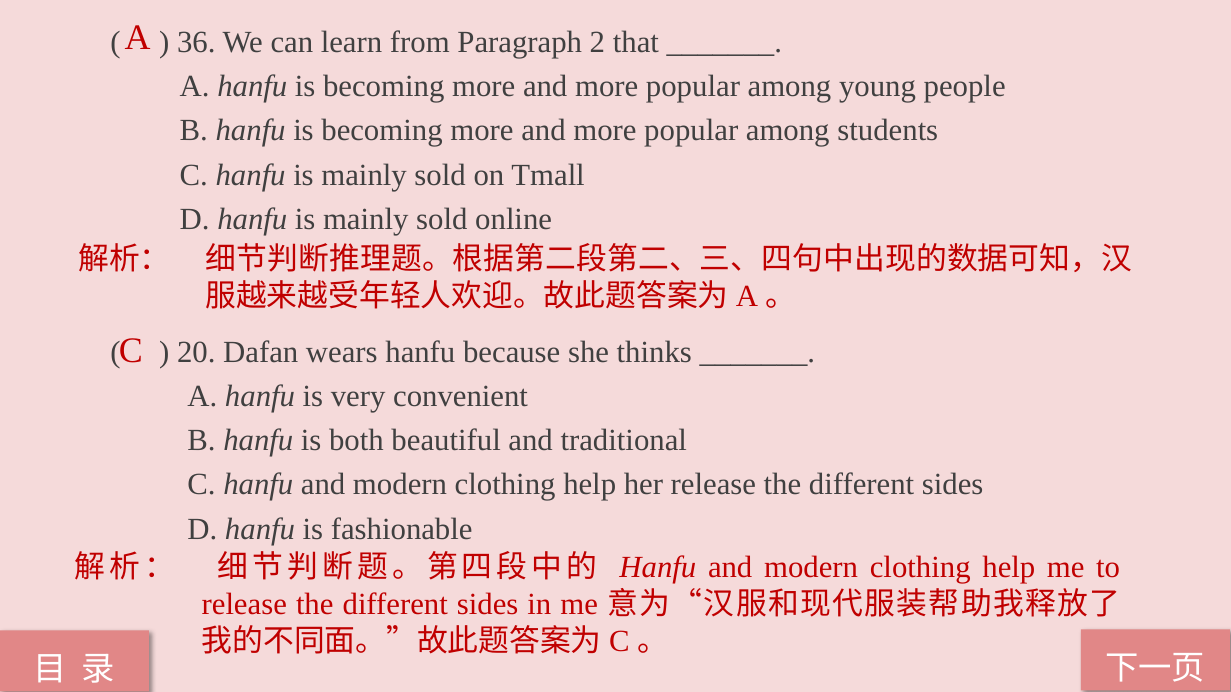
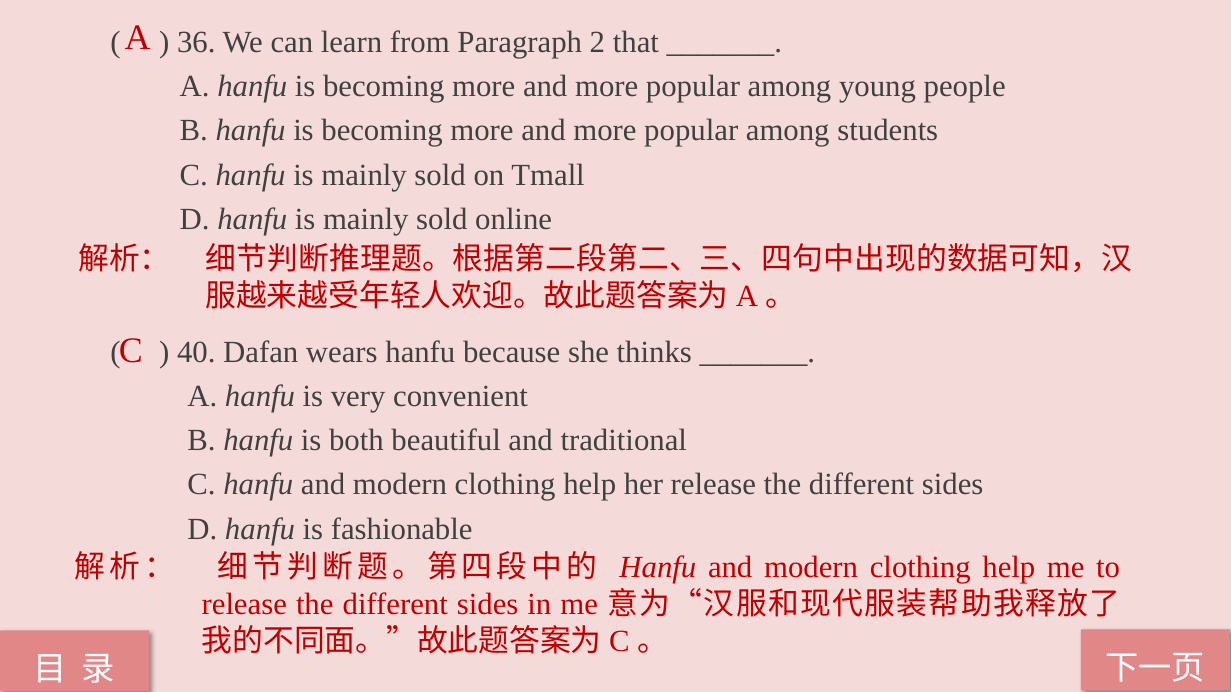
20: 20 -> 40
